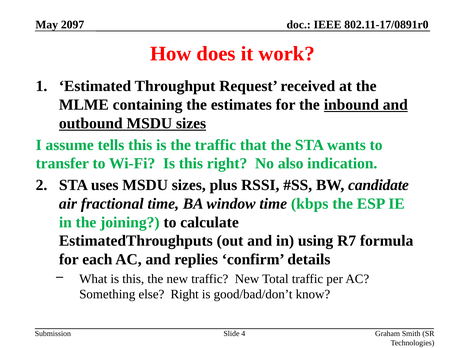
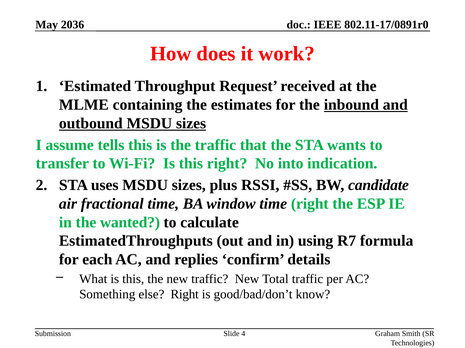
2097: 2097 -> 2036
also: also -> into
time kbps: kbps -> right
joining: joining -> wanted
